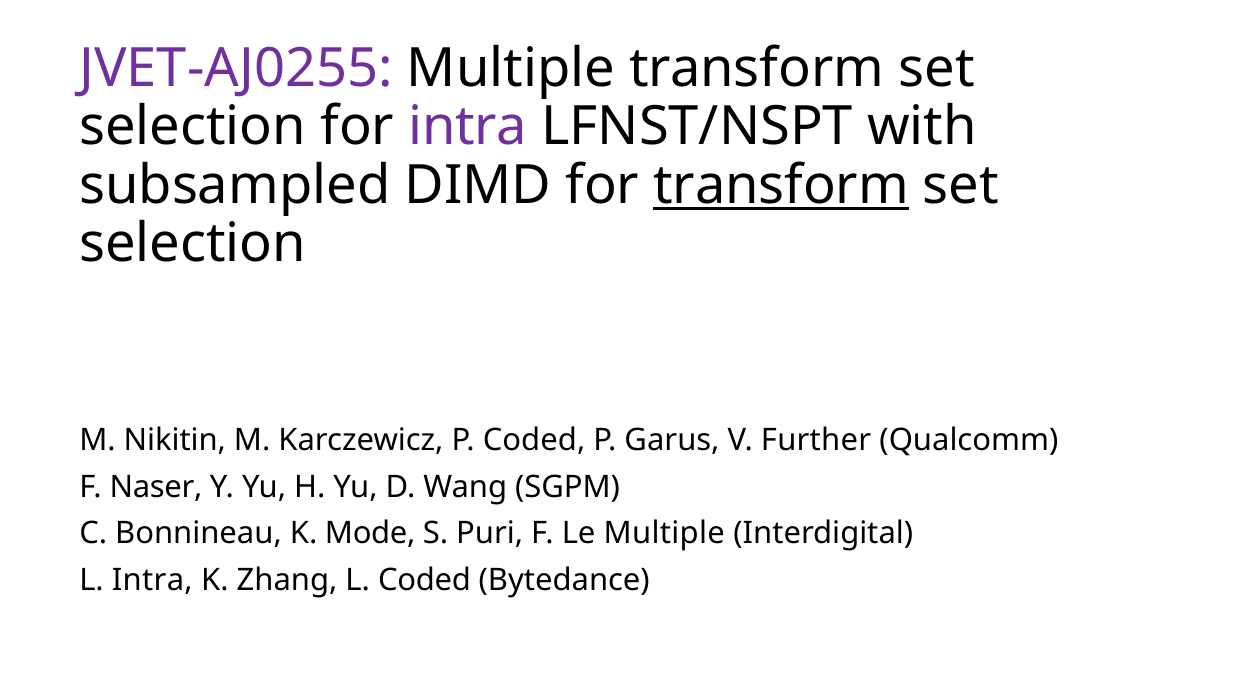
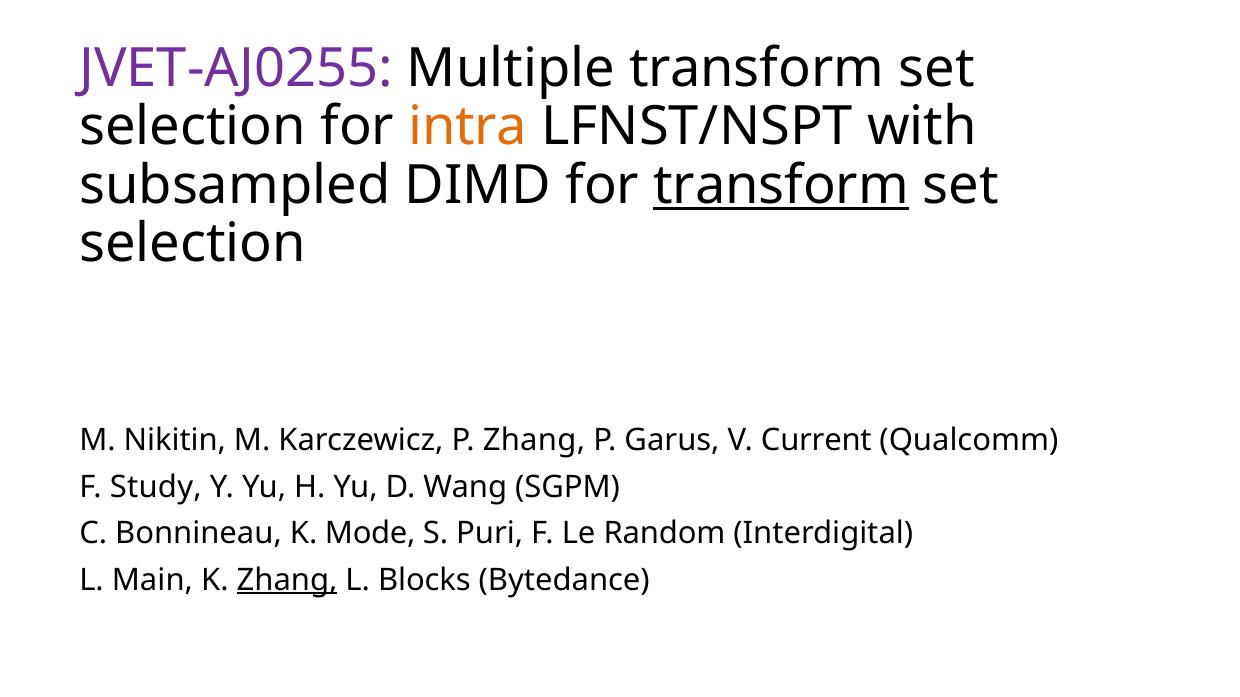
intra at (468, 127) colour: purple -> orange
P Coded: Coded -> Zhang
Further: Further -> Current
Naser: Naser -> Study
Le Multiple: Multiple -> Random
L Intra: Intra -> Main
Zhang at (287, 580) underline: none -> present
L Coded: Coded -> Blocks
